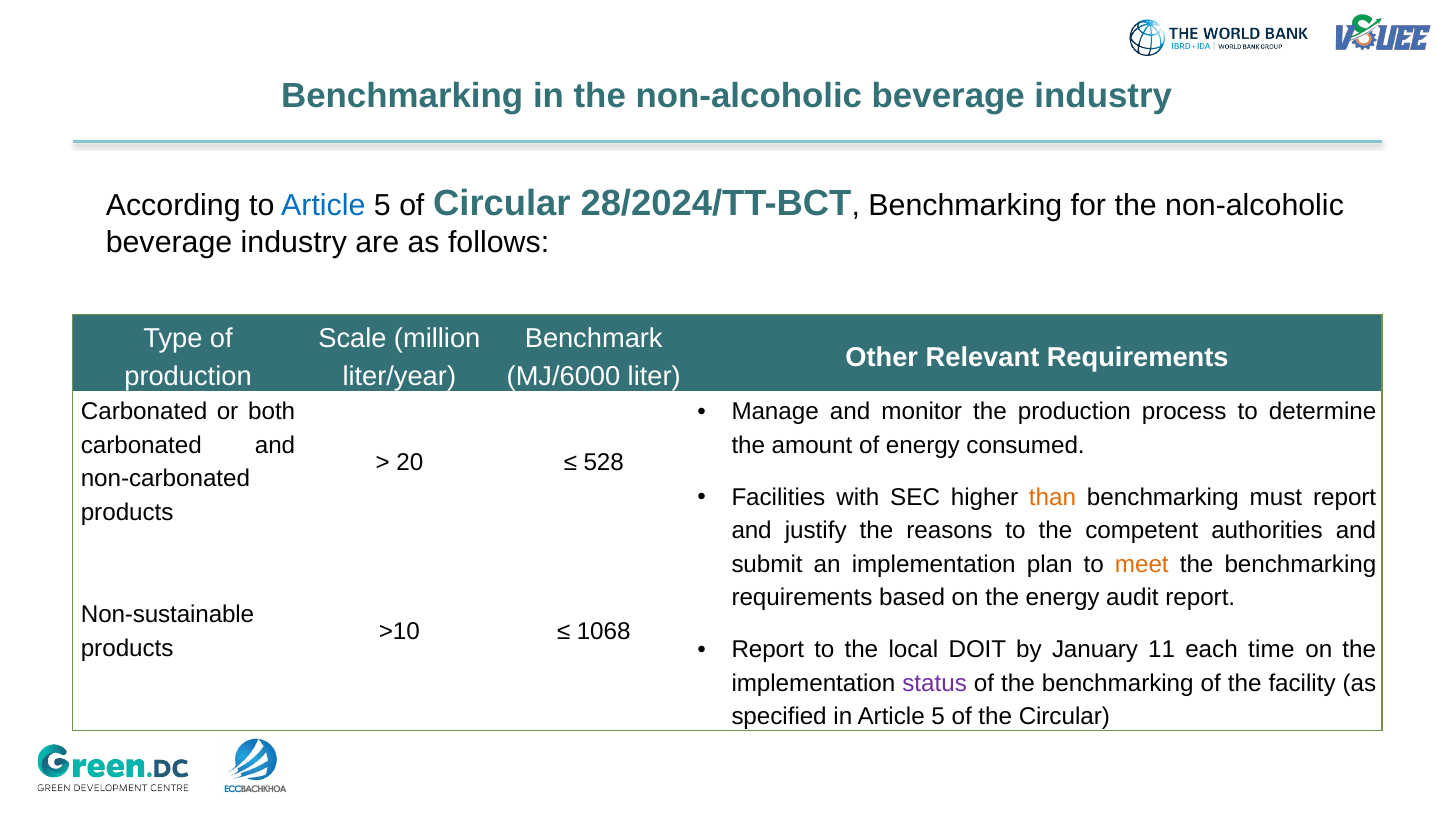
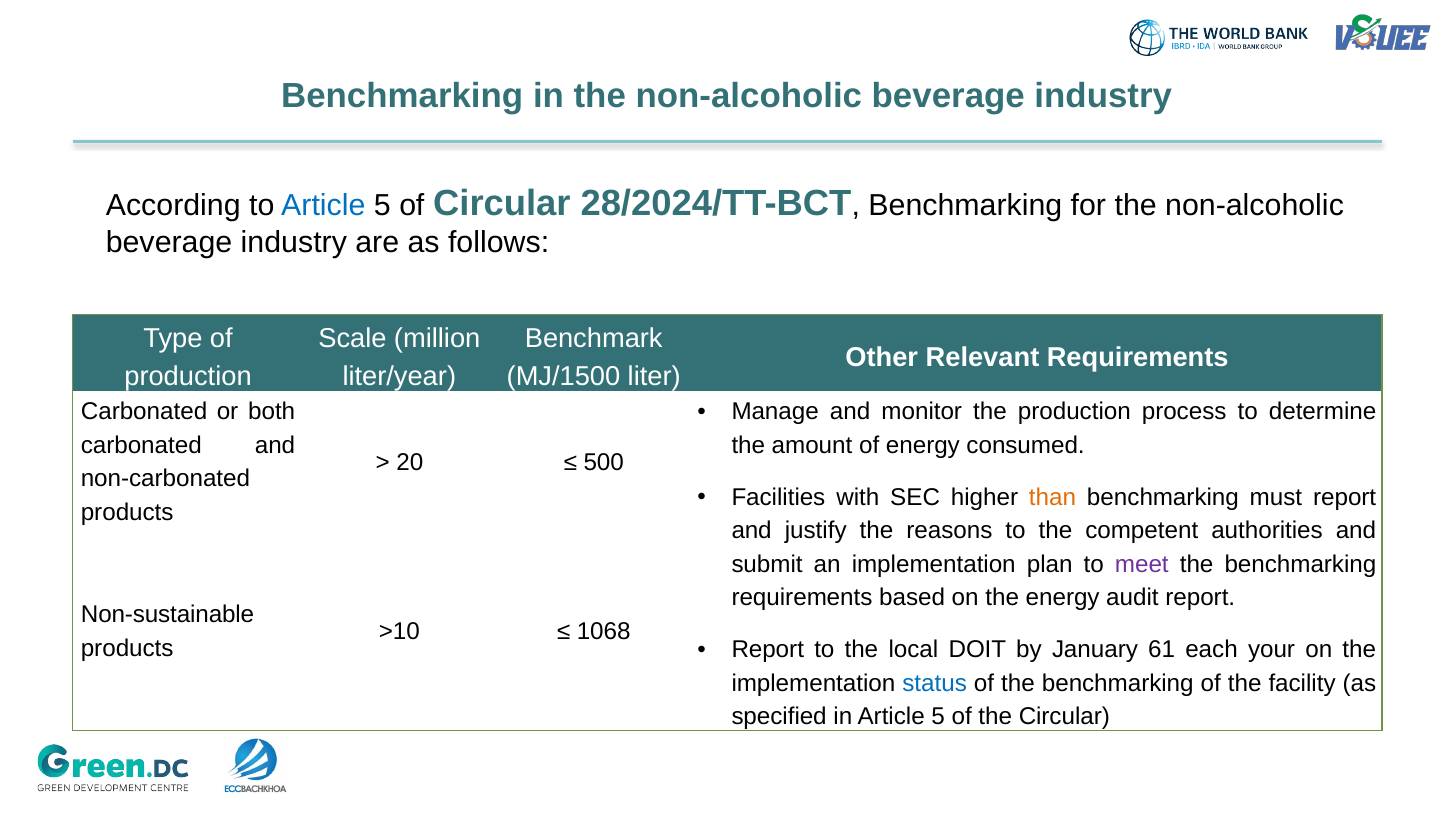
MJ/6000: MJ/6000 -> MJ/1500
528: 528 -> 500
meet colour: orange -> purple
11: 11 -> 61
time: time -> your
status colour: purple -> blue
